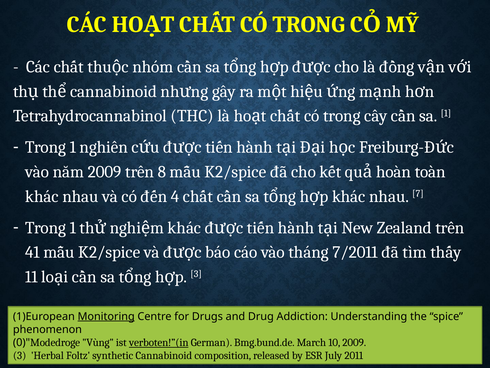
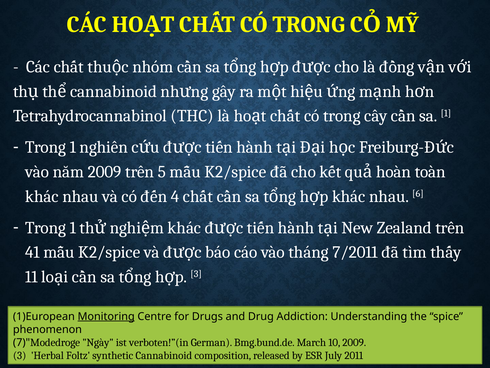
8: 8 -> 5
7: 7 -> 6
0: 0 -> 7
Vùng: Vùng -> Ngày
verboten!”(in underline: present -> none
